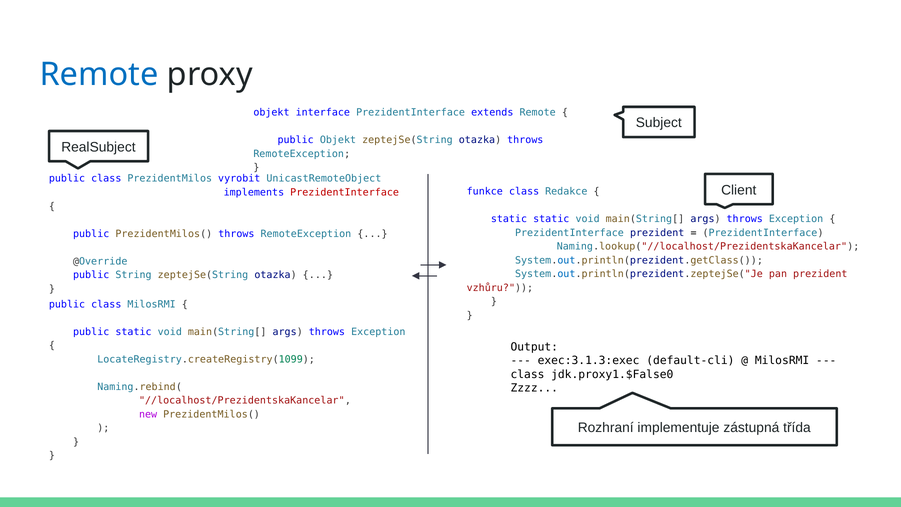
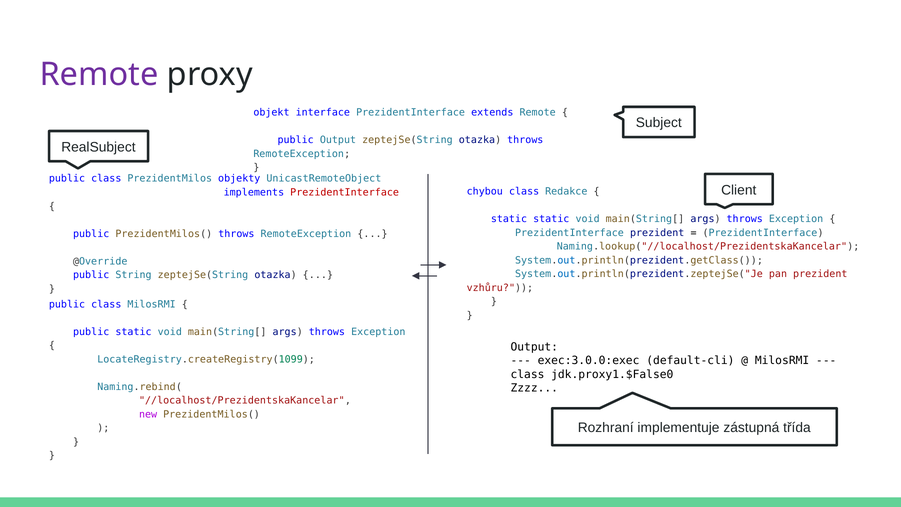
Remote at (99, 75) colour: blue -> purple
public Objekt: Objekt -> Output
vyrobit: vyrobit -> objekty
funkce: funkce -> chybou
exec:3.1.3:exec: exec:3.1.3:exec -> exec:3.0.0:exec
